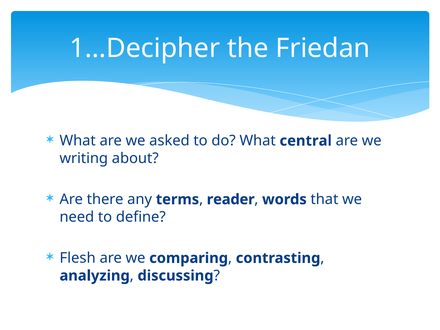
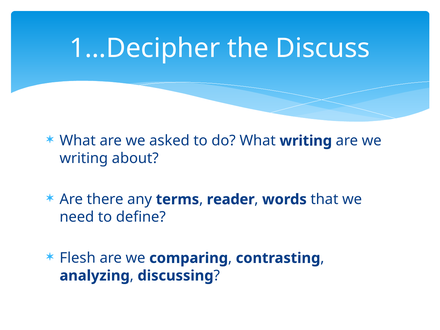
Friedan: Friedan -> Discuss
What central: central -> writing
